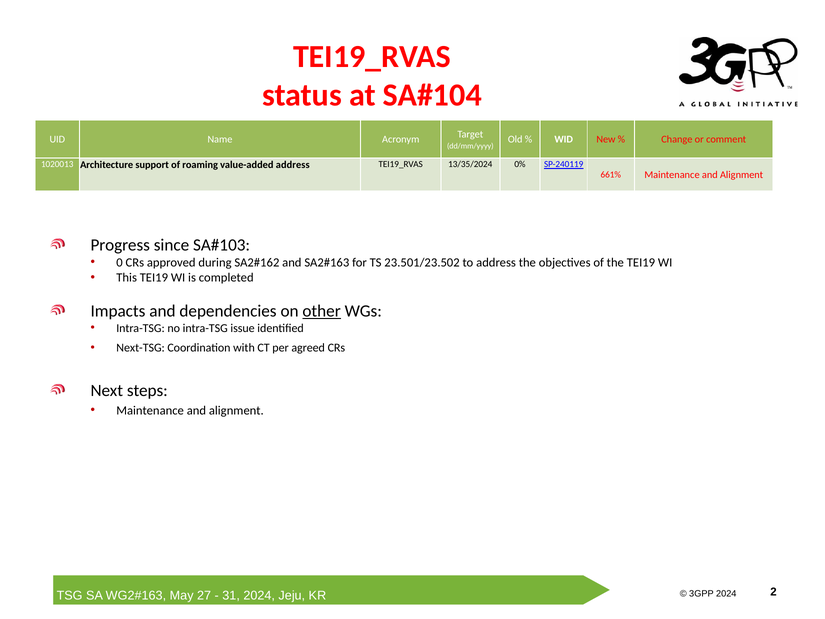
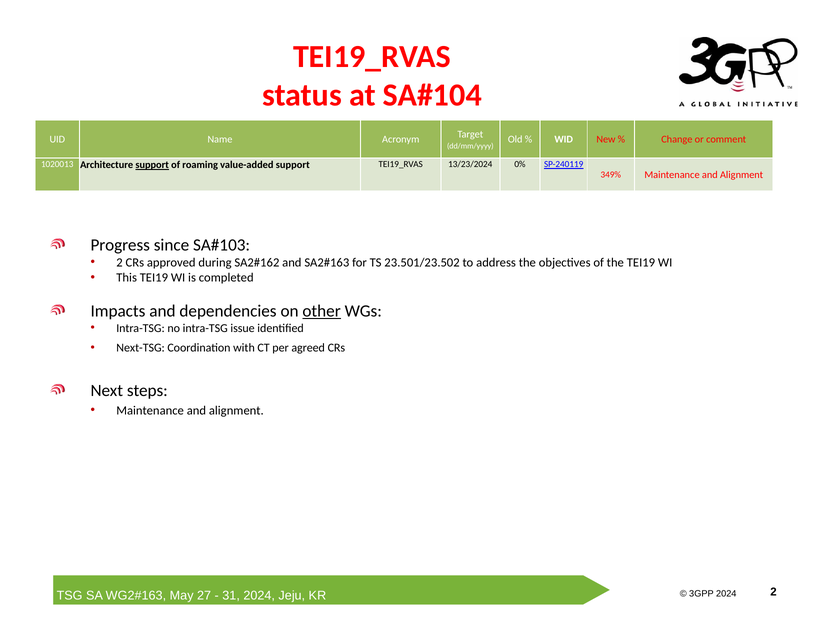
support at (152, 165) underline: none -> present
value-added address: address -> support
13/35/2024: 13/35/2024 -> 13/23/2024
661%: 661% -> 349%
0 at (120, 262): 0 -> 2
